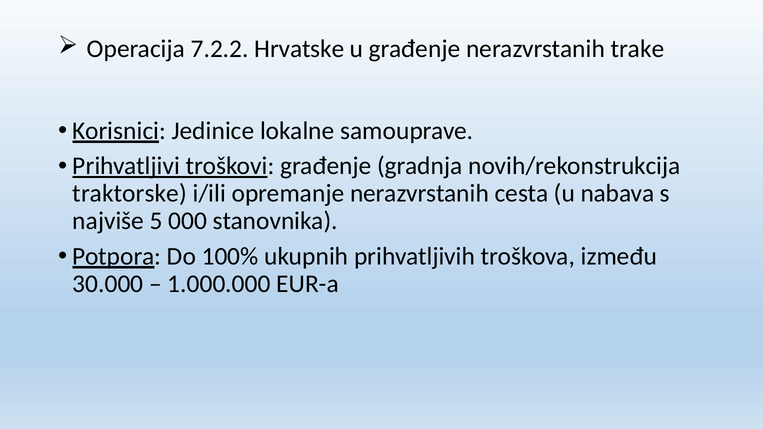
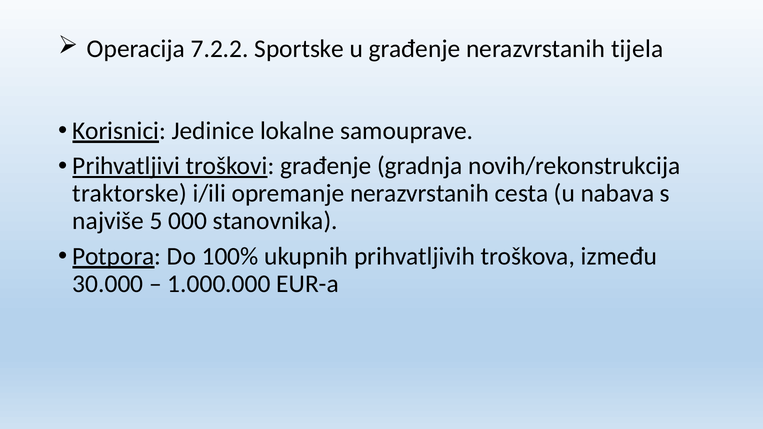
Hrvatske: Hrvatske -> Sportske
trake: trake -> tijela
